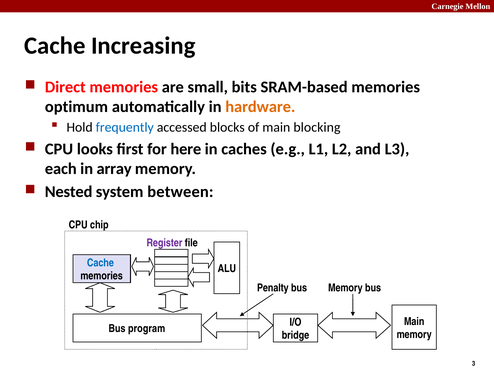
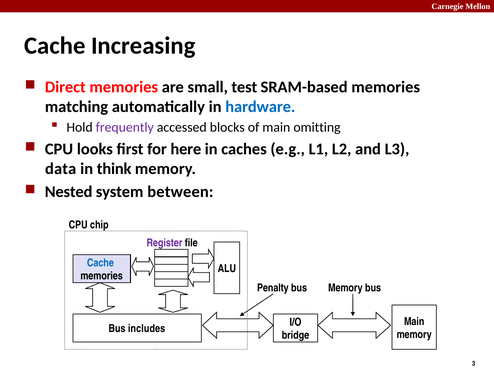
bits: bits -> test
optimum: optimum -> matching
hardware colour: orange -> blue
frequently colour: blue -> purple
blocking: blocking -> omitting
each: each -> data
array: array -> think
program: program -> includes
